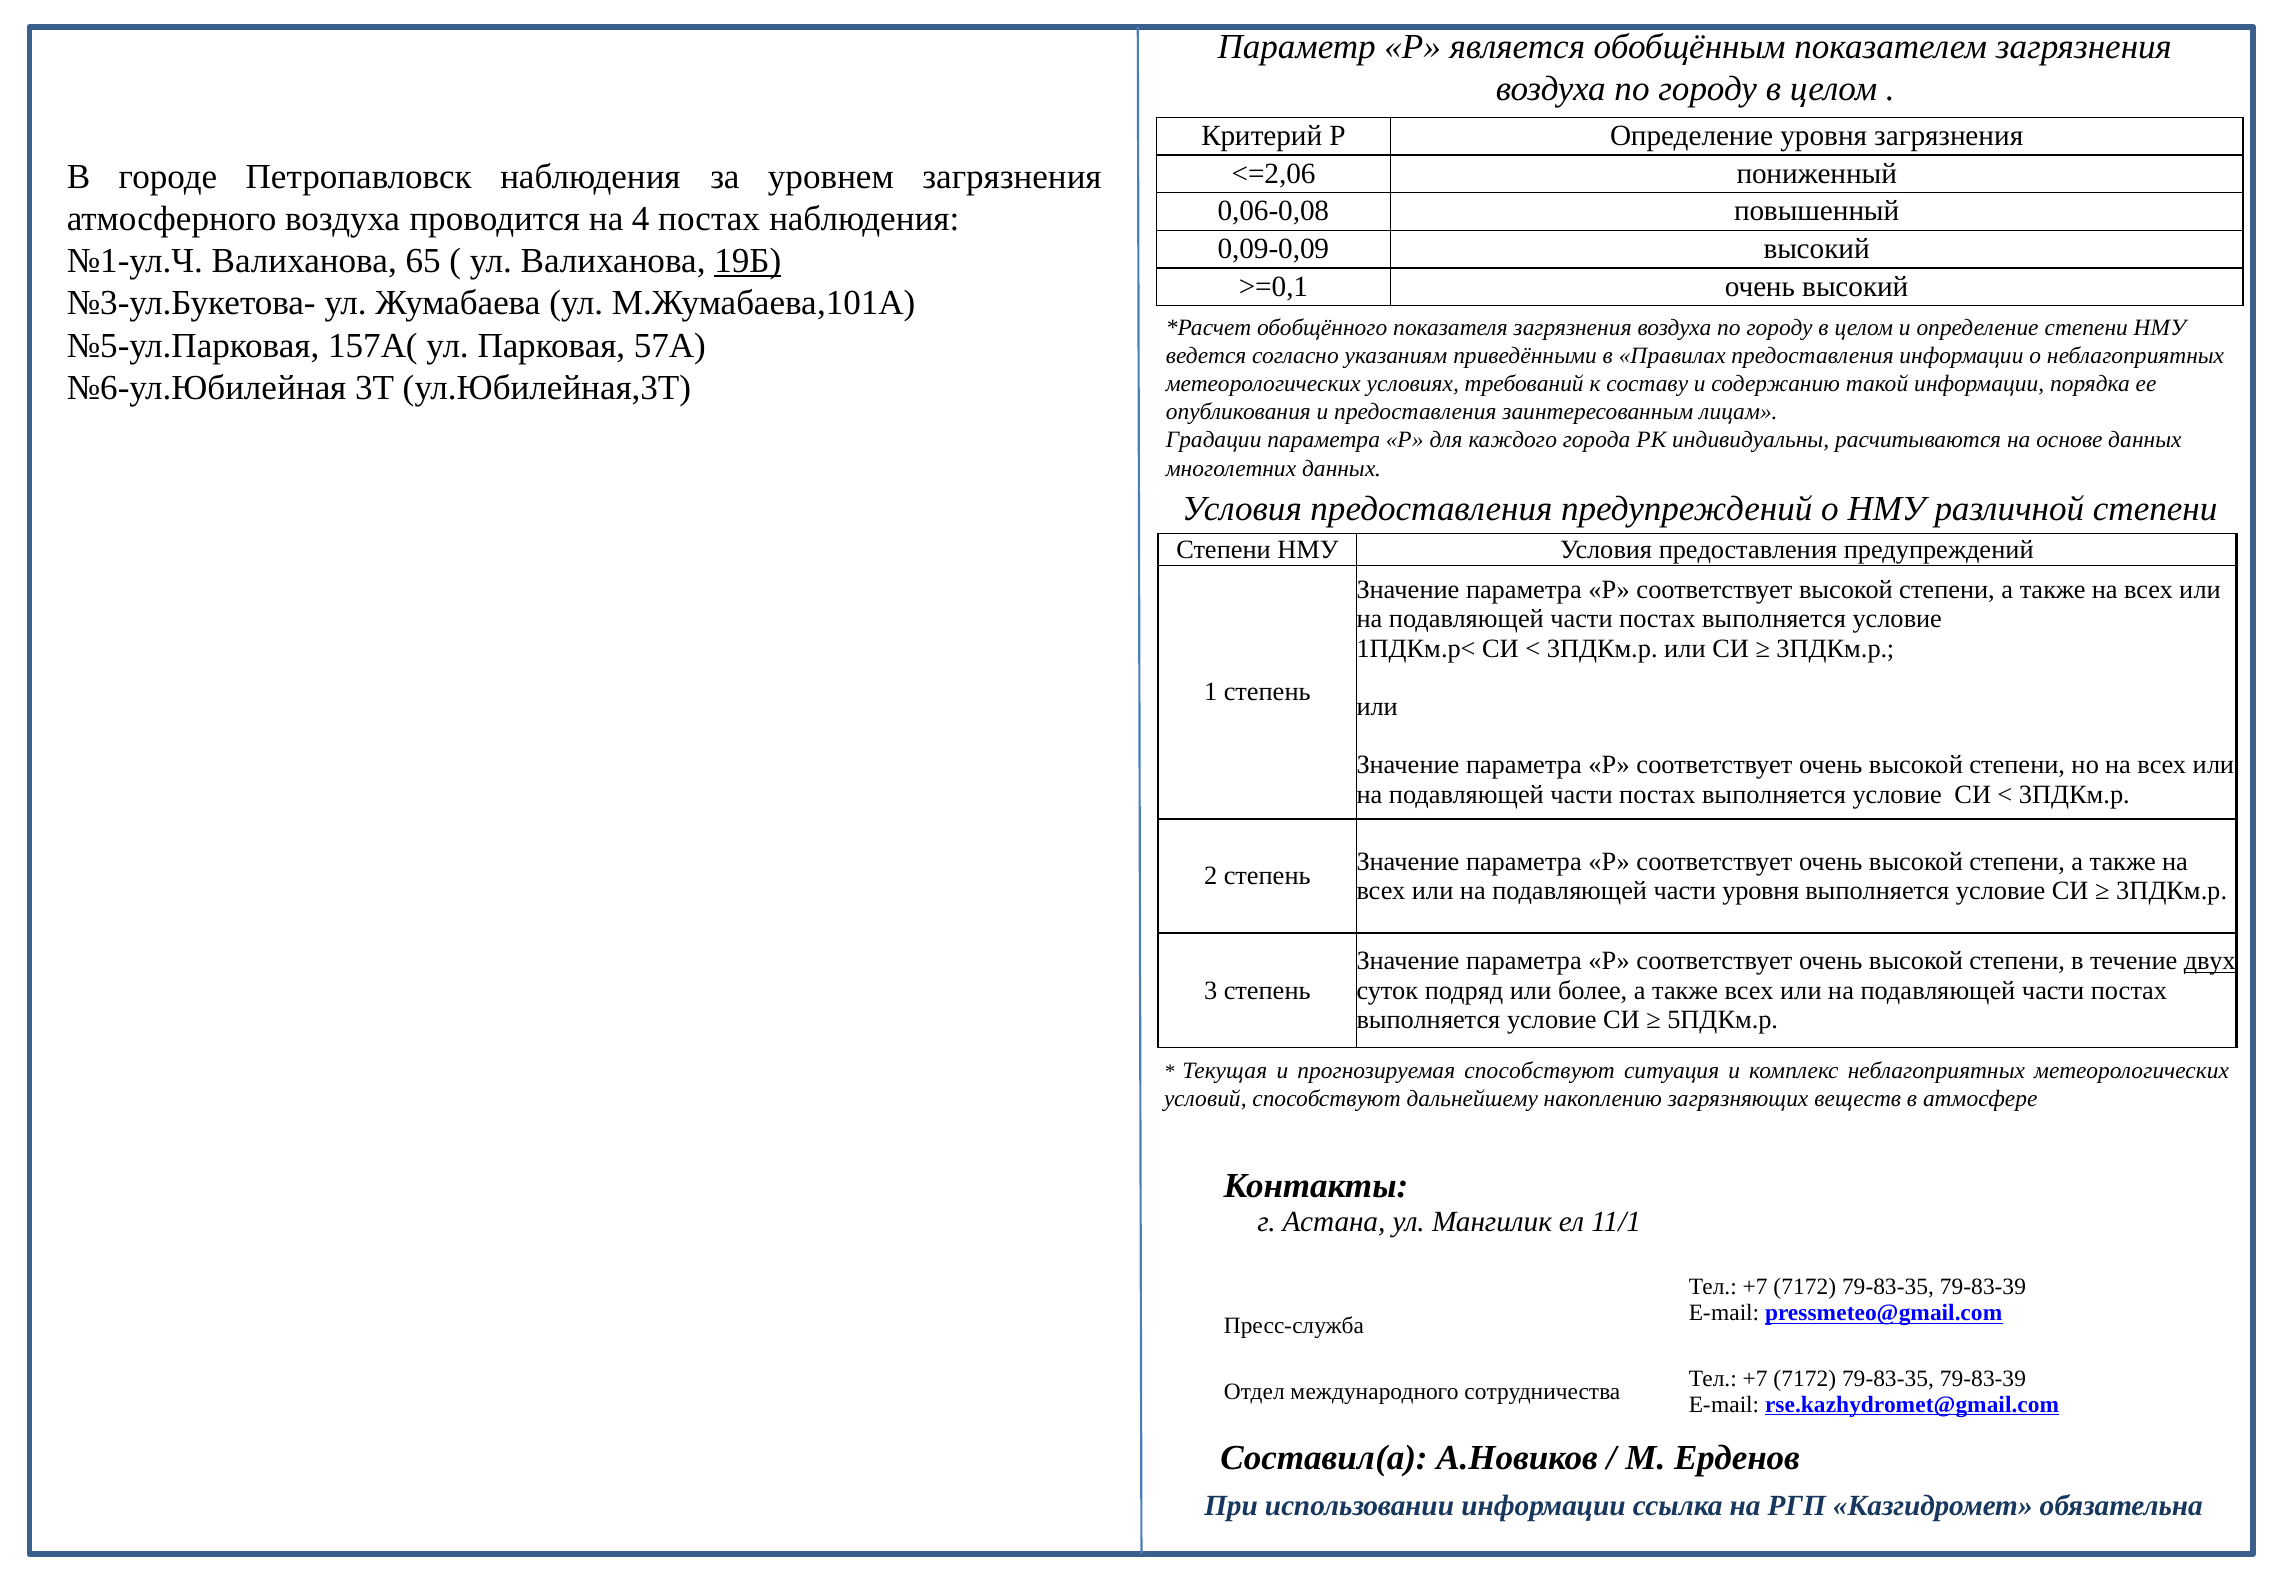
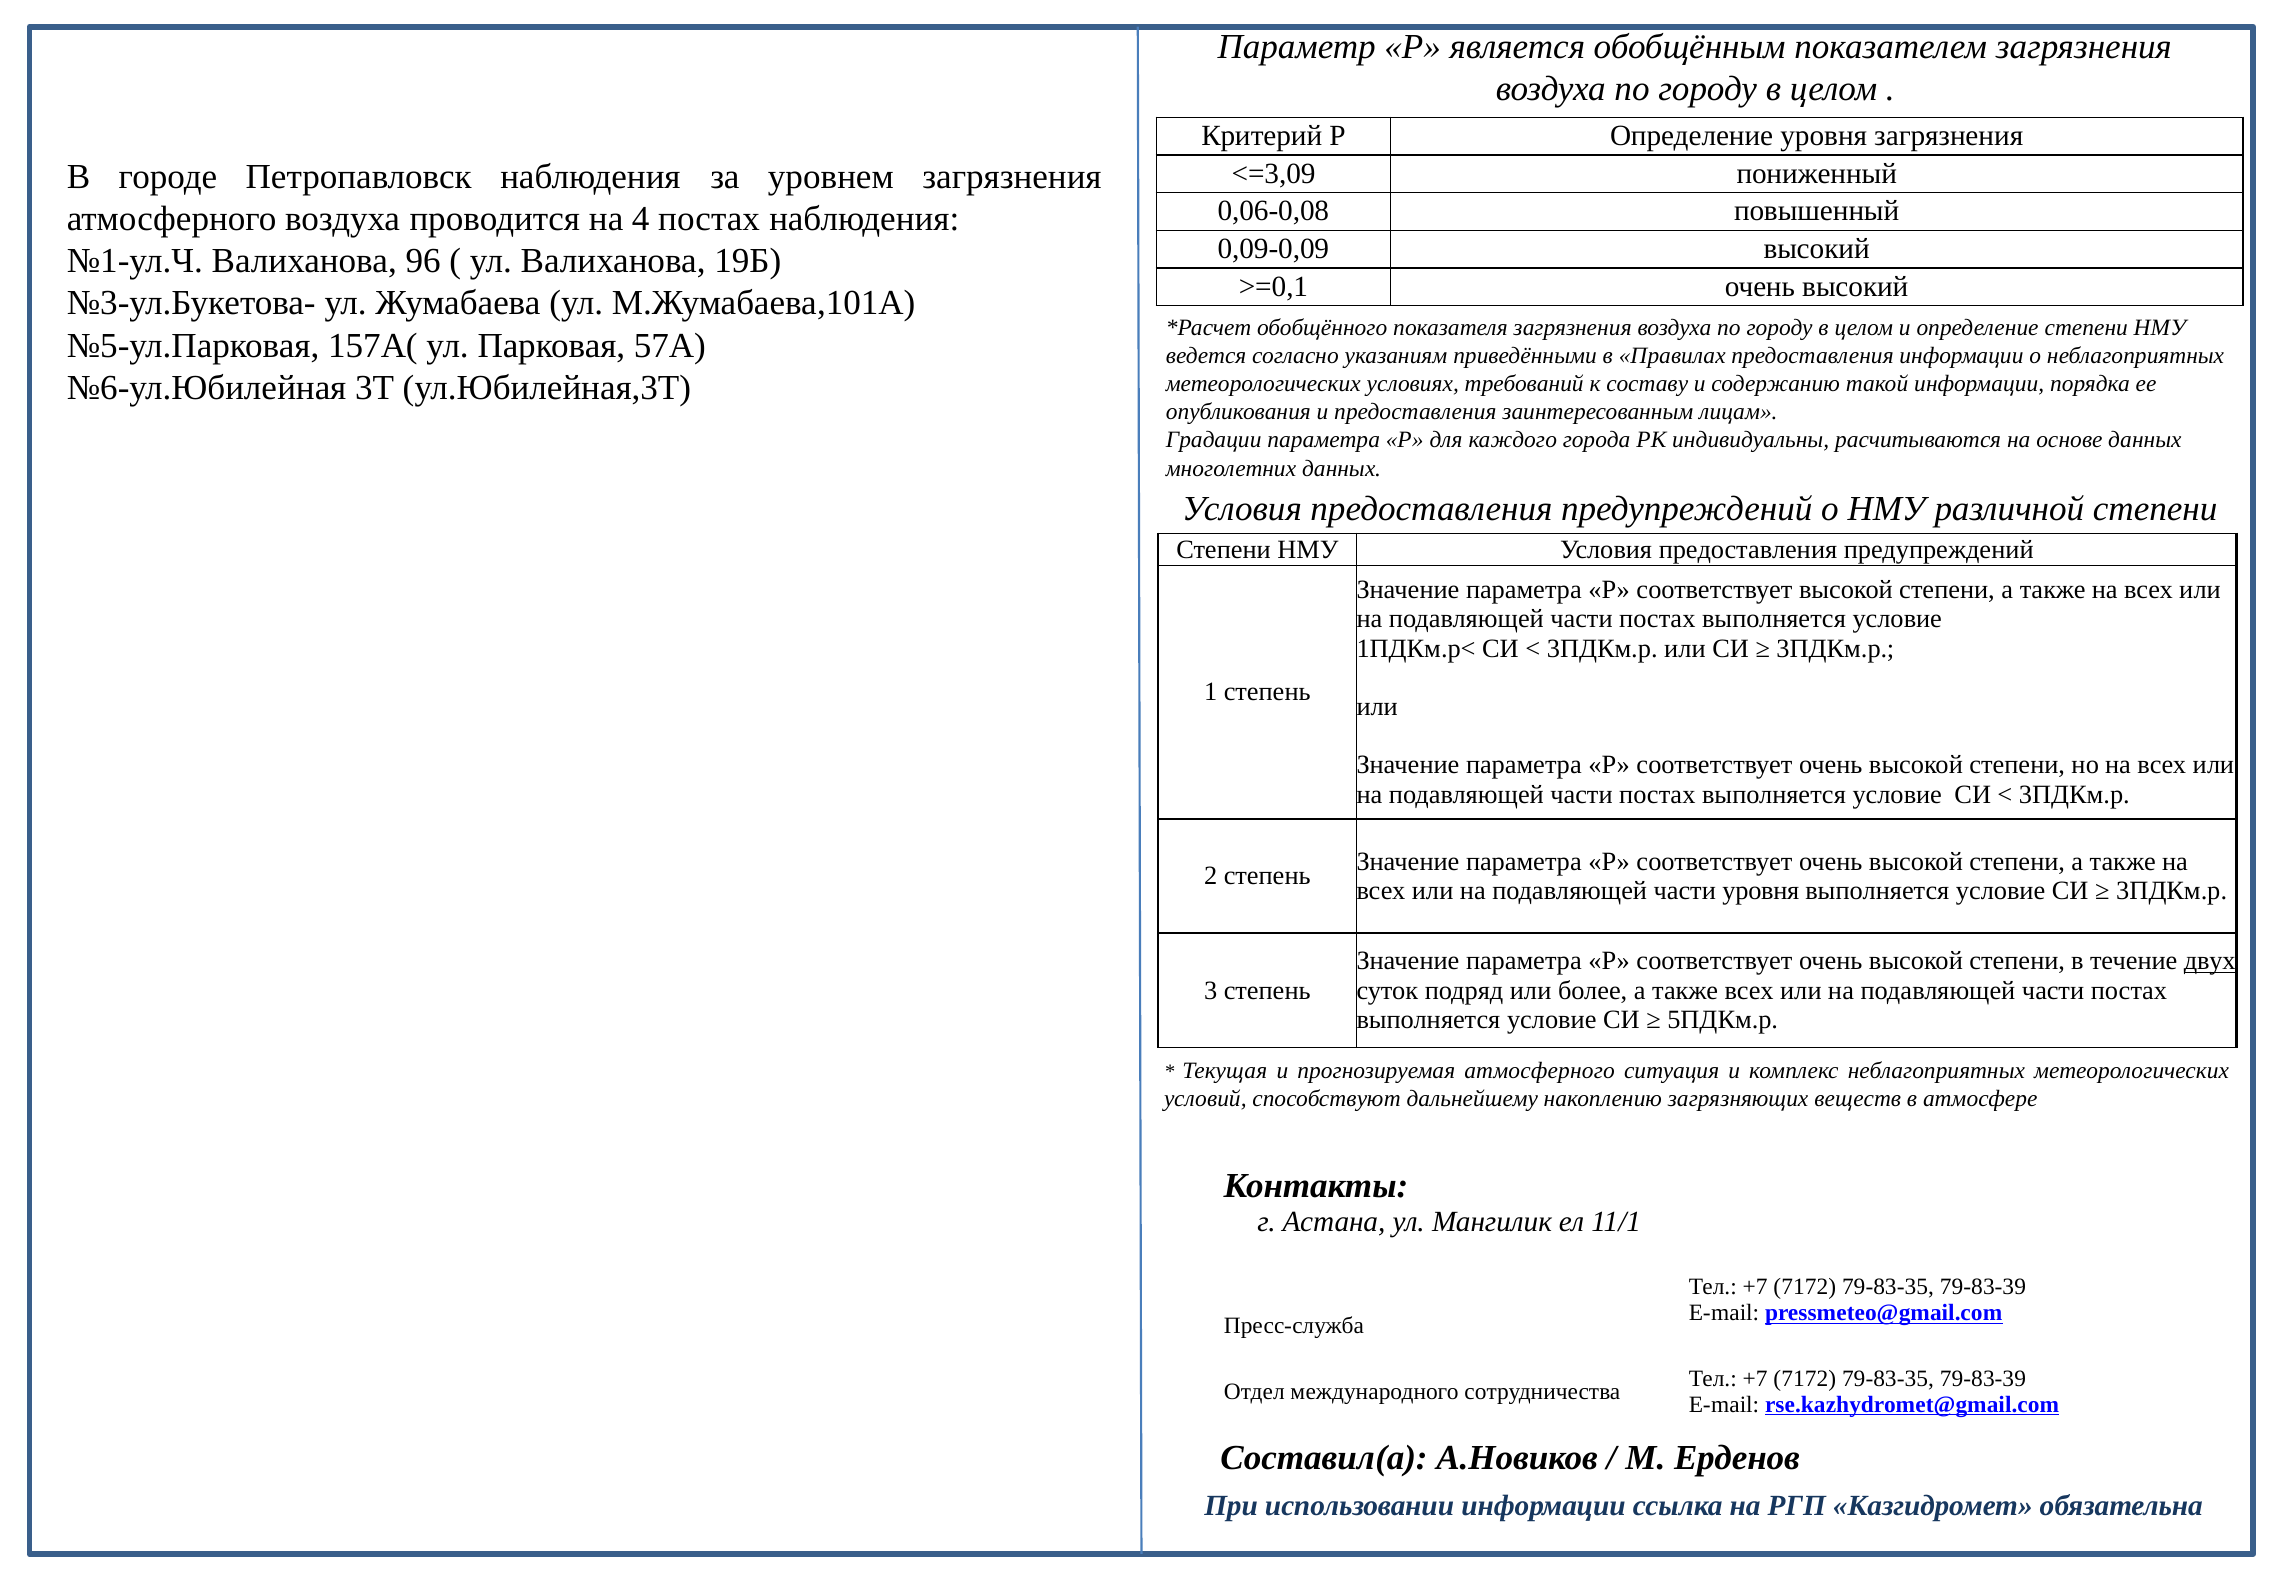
<=2,06: <=2,06 -> <=3,09
65: 65 -> 96
19Б underline: present -> none
прогнозируемая способствуют: способствуют -> атмосферного
